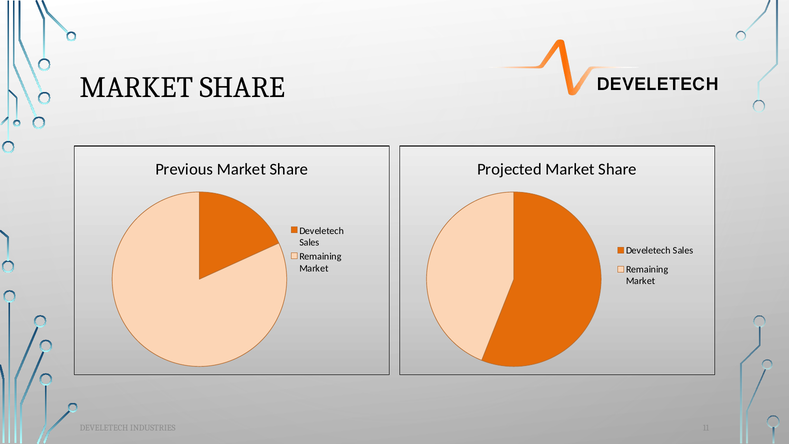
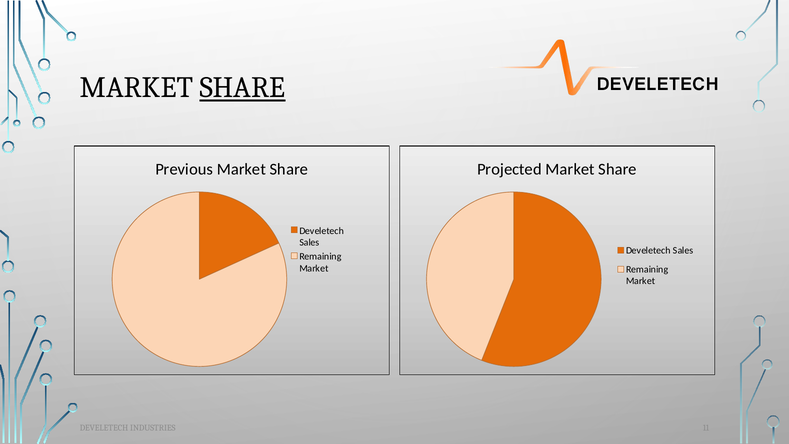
SHARE at (242, 88) underline: none -> present
